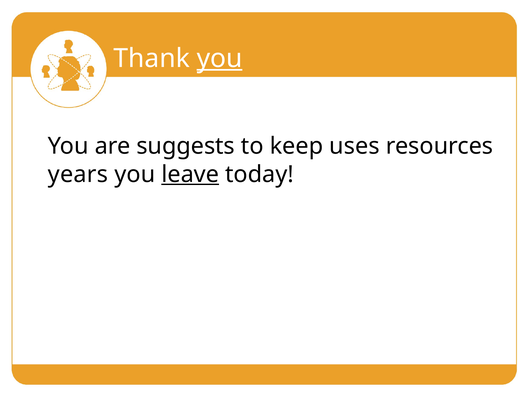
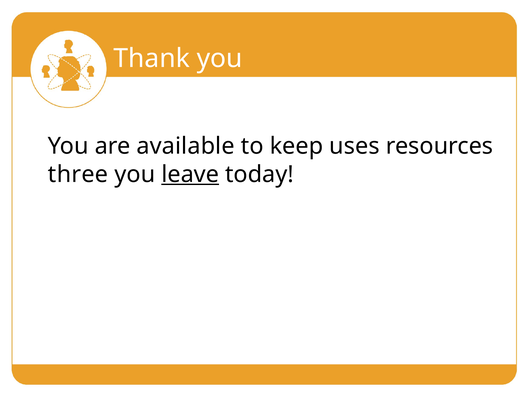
you at (220, 58) underline: present -> none
suggests: suggests -> available
years: years -> three
